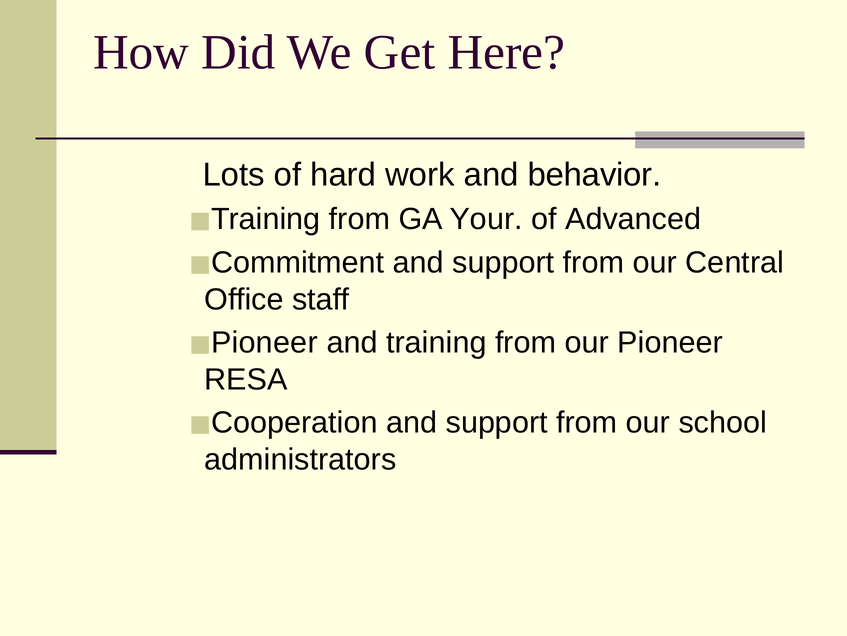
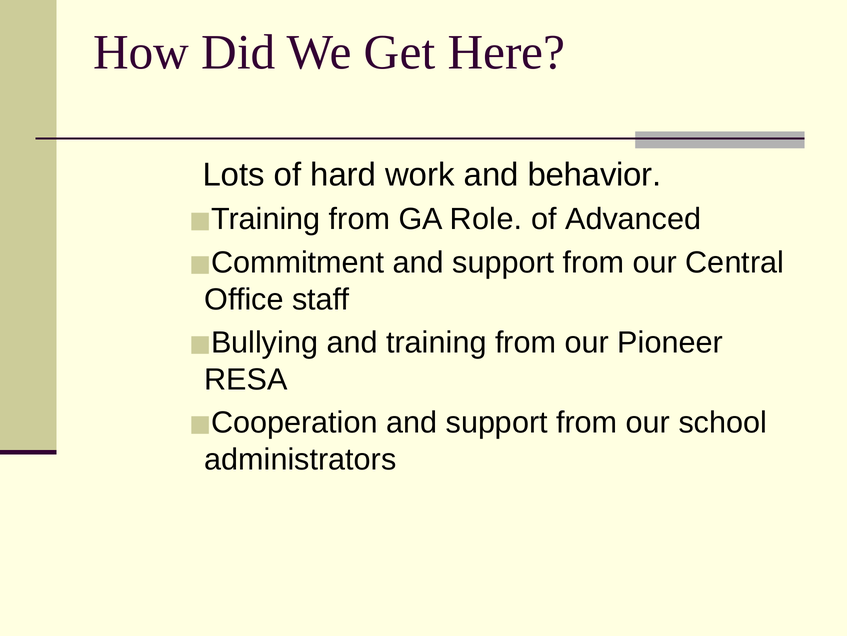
Your: Your -> Role
Pioneer at (264, 342): Pioneer -> Bullying
